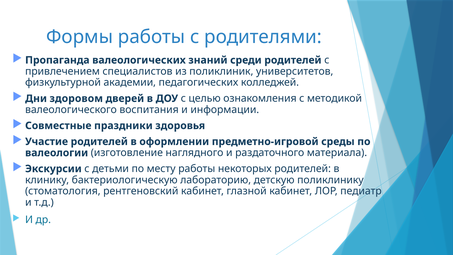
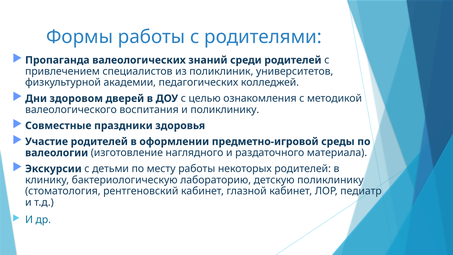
и информации: информации -> поликлинику
